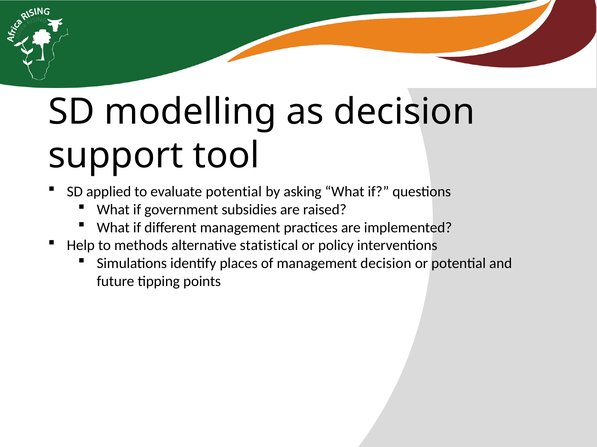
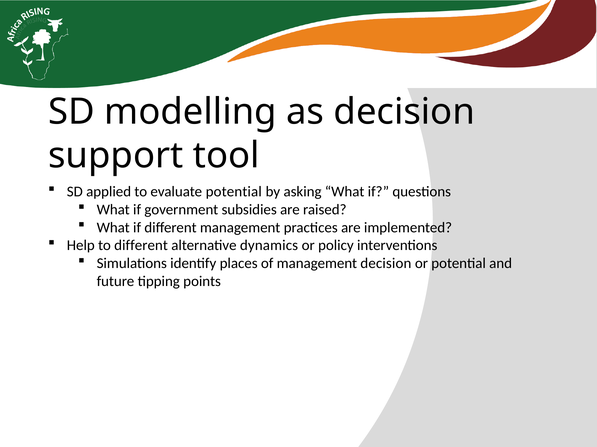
to methods: methods -> different
statistical: statistical -> dynamics
